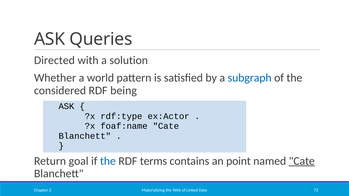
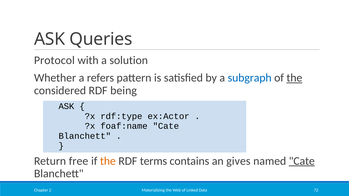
Directed: Directed -> Protocol
world: world -> refers
the at (294, 78) underline: none -> present
goal: goal -> free
the at (108, 161) colour: blue -> orange
point: point -> gives
